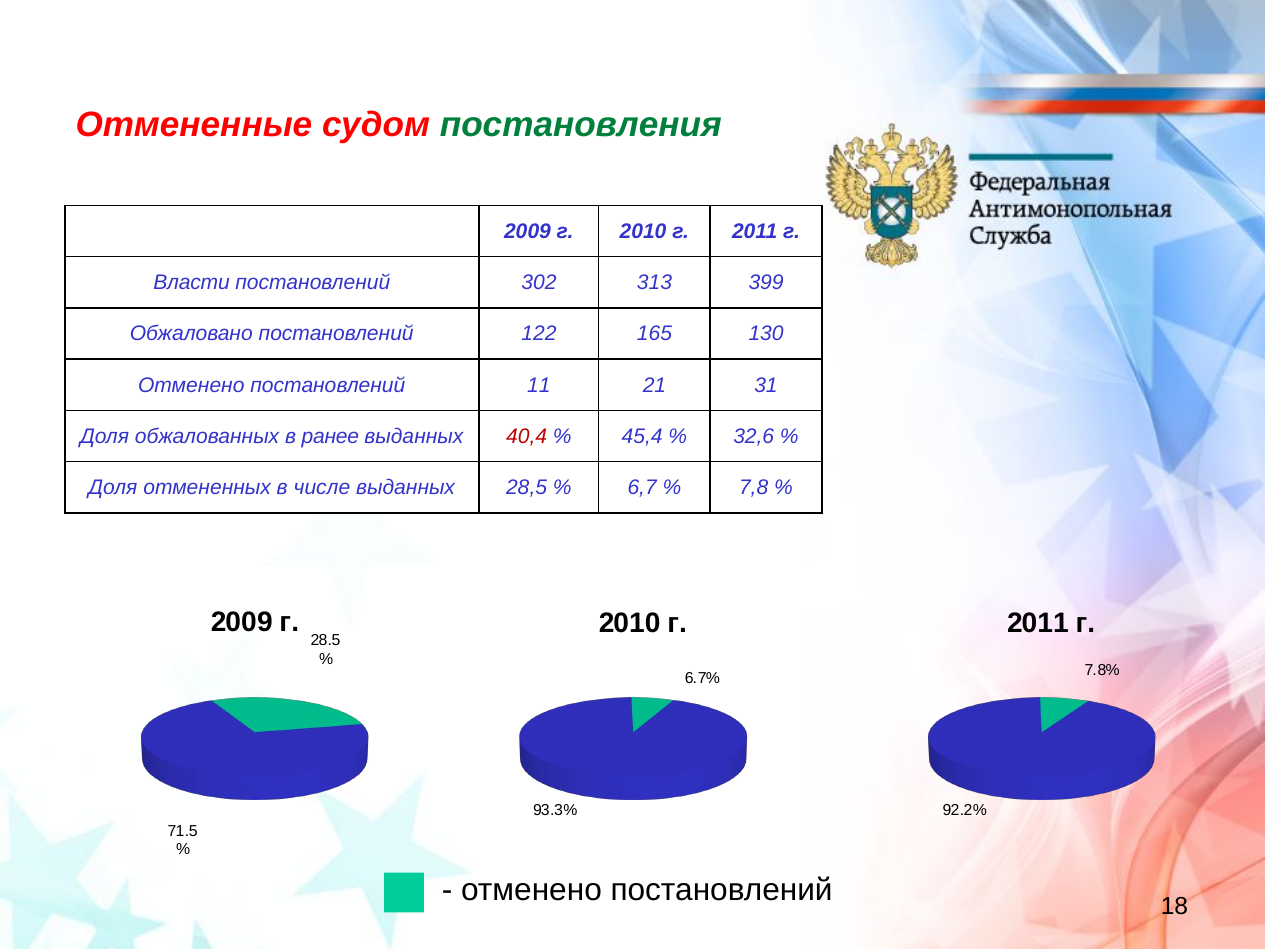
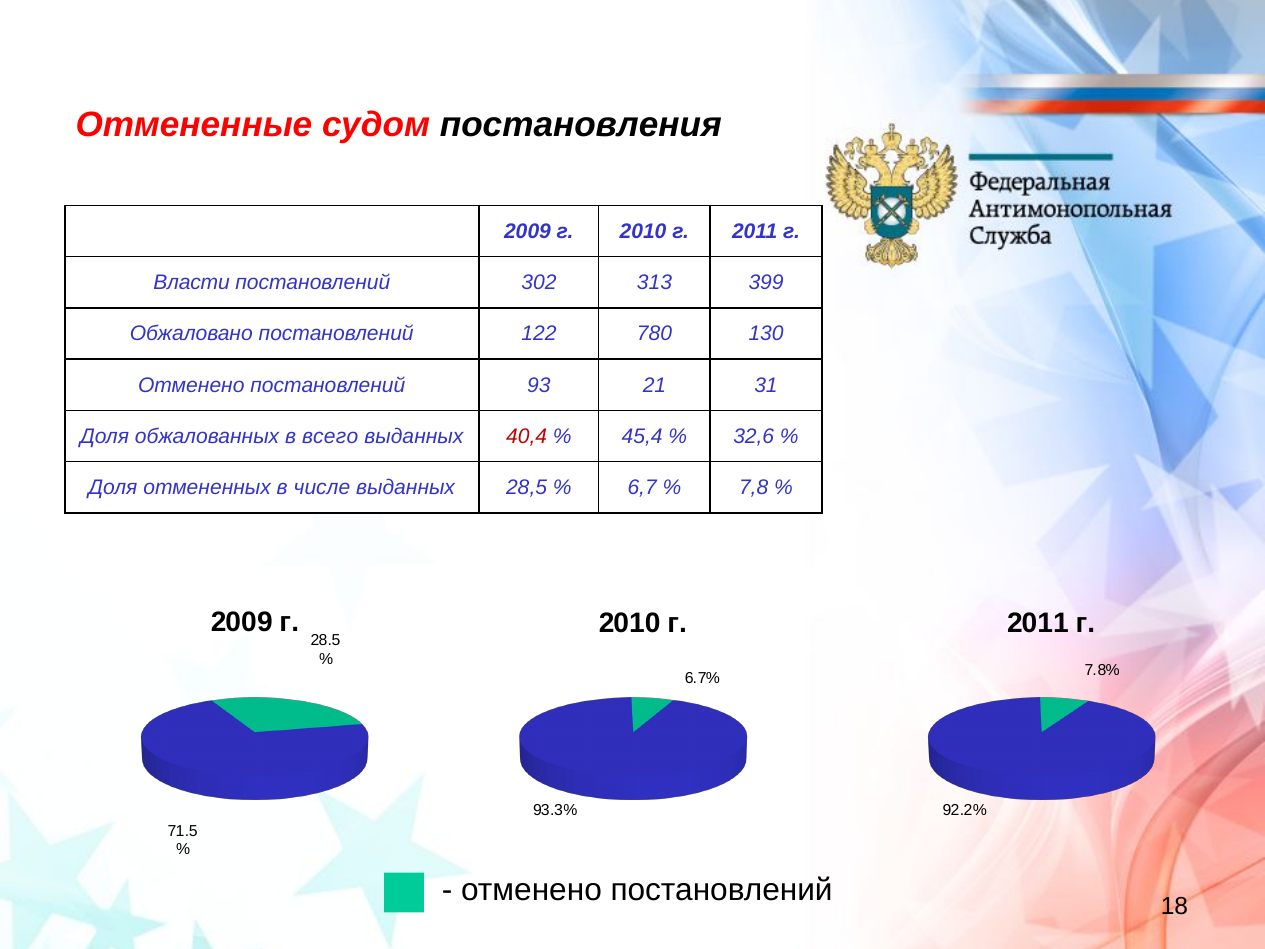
постановления colour: green -> black
165: 165 -> 780
11: 11 -> 93
ранее: ранее -> всего
